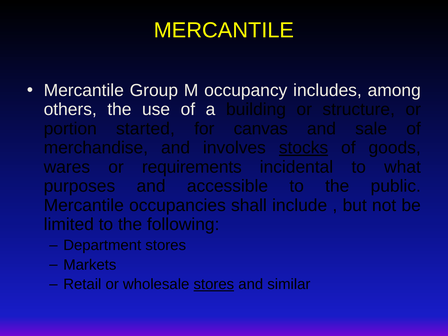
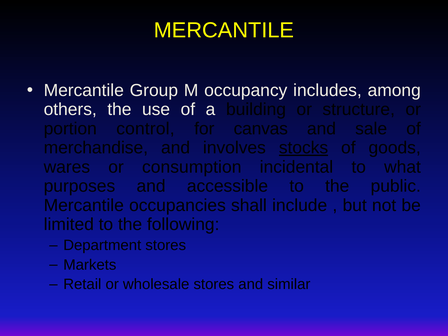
started: started -> control
requirements: requirements -> consumption
stores at (214, 284) underline: present -> none
